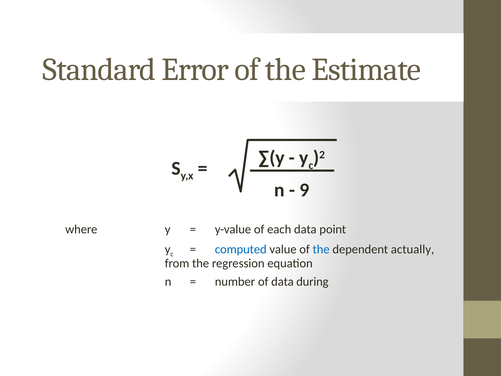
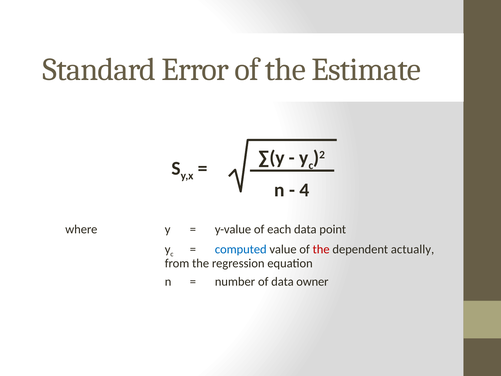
9: 9 -> 4
the at (321, 249) colour: blue -> red
during: during -> owner
